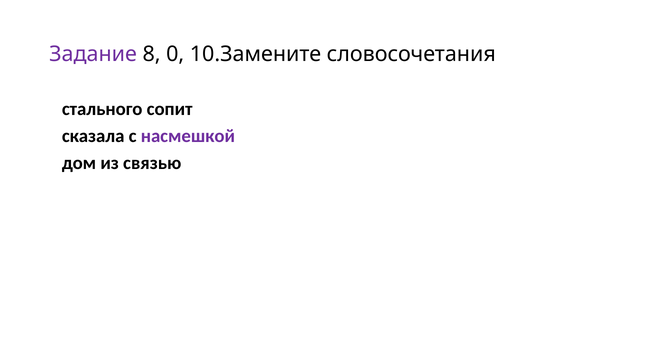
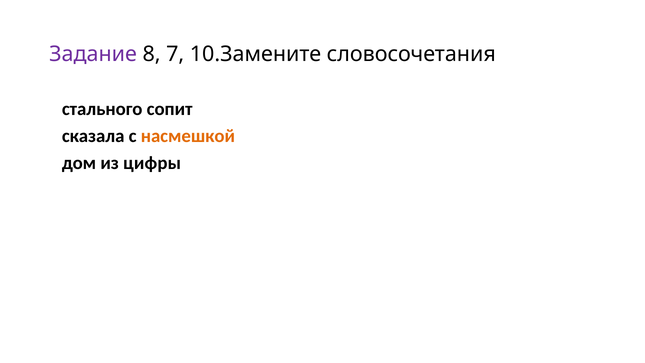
0: 0 -> 7
насмешкой colour: purple -> orange
связью: связью -> цифры
